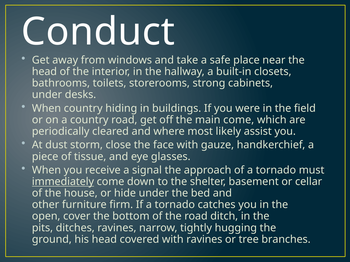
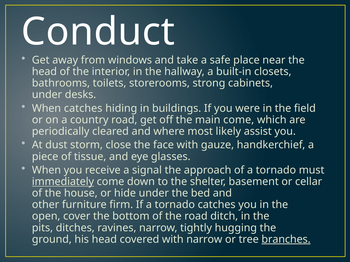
When country: country -> catches
with ravines: ravines -> narrow
branches underline: none -> present
